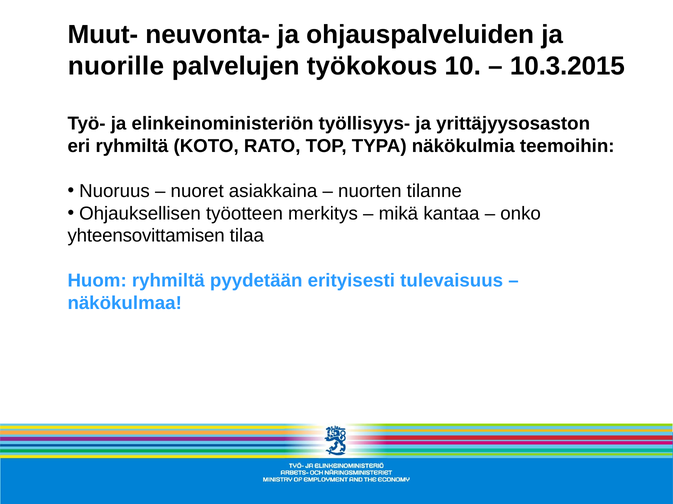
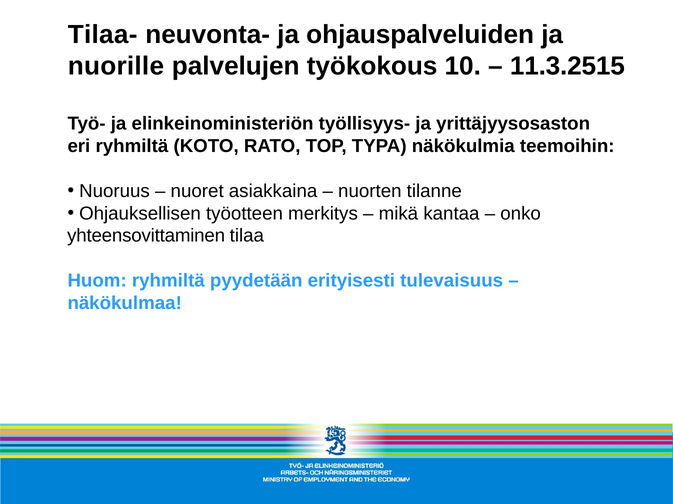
Muut-: Muut- -> Tilaa-
10.3.2015: 10.3.2015 -> 11.3.2515
yhteensovittamisen: yhteensovittamisen -> yhteensovittaminen
